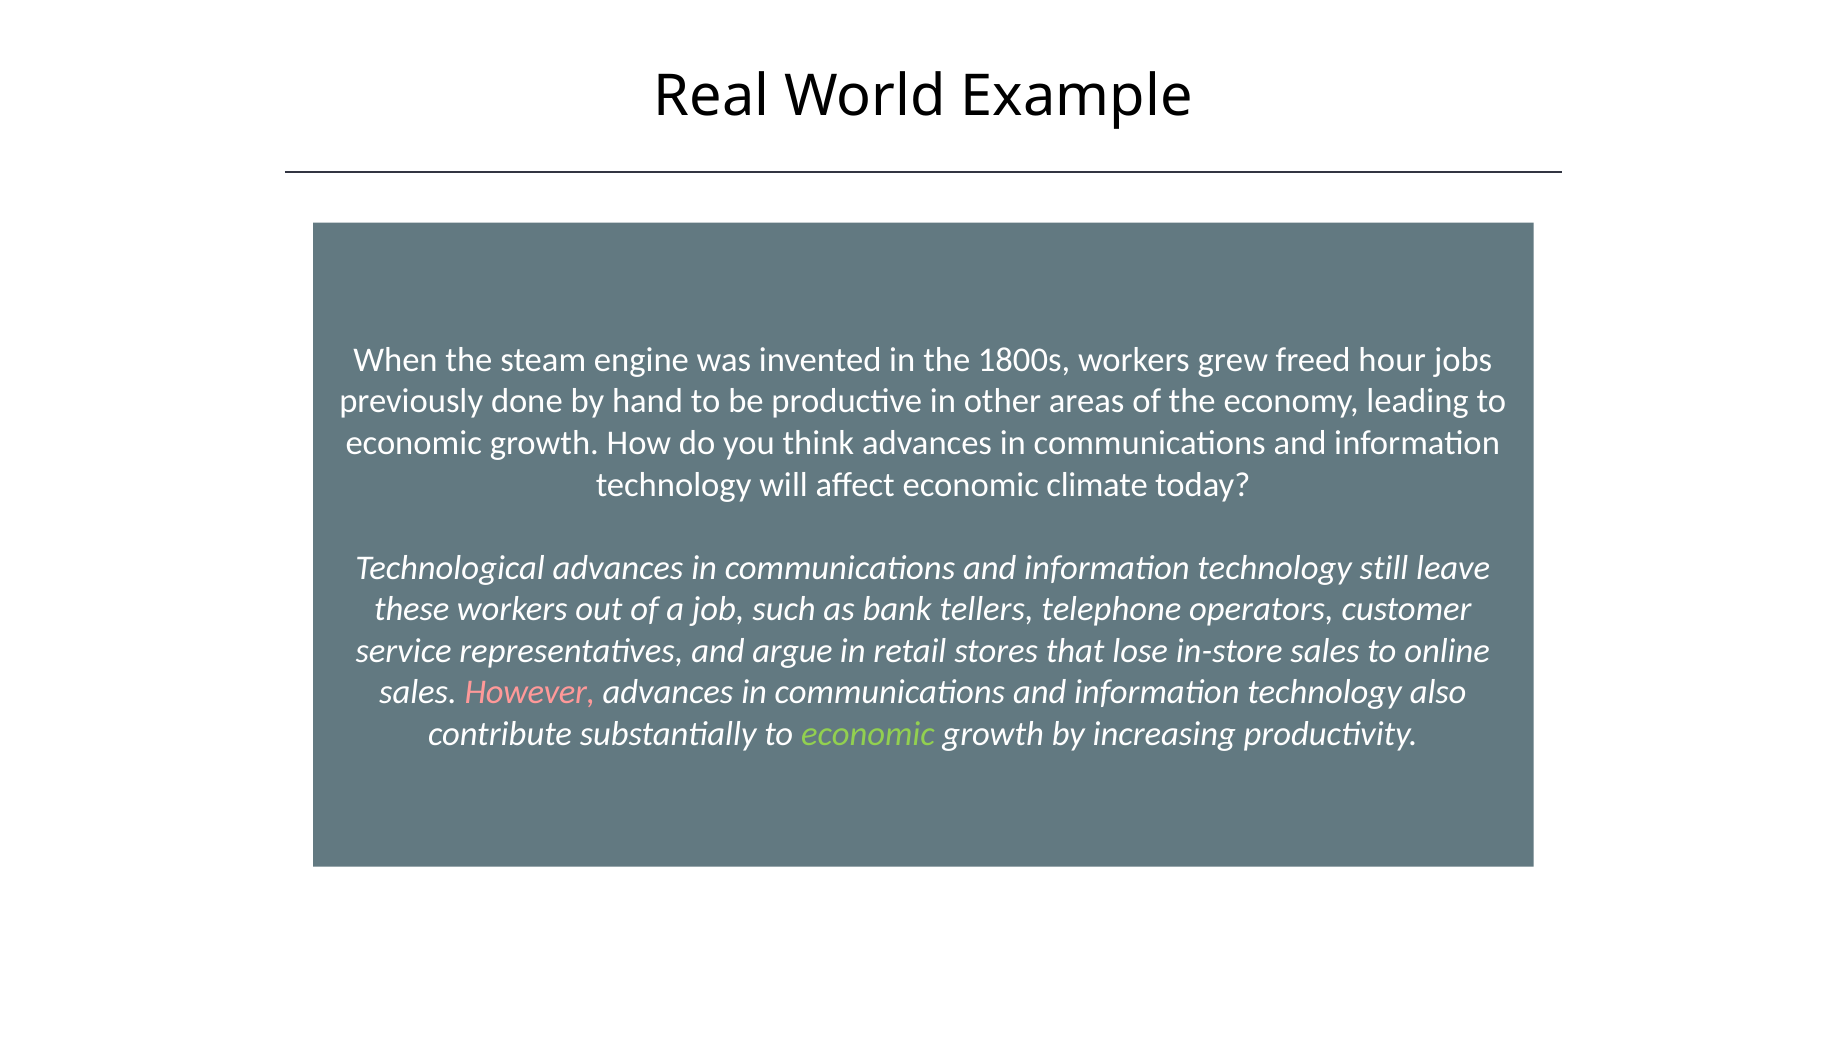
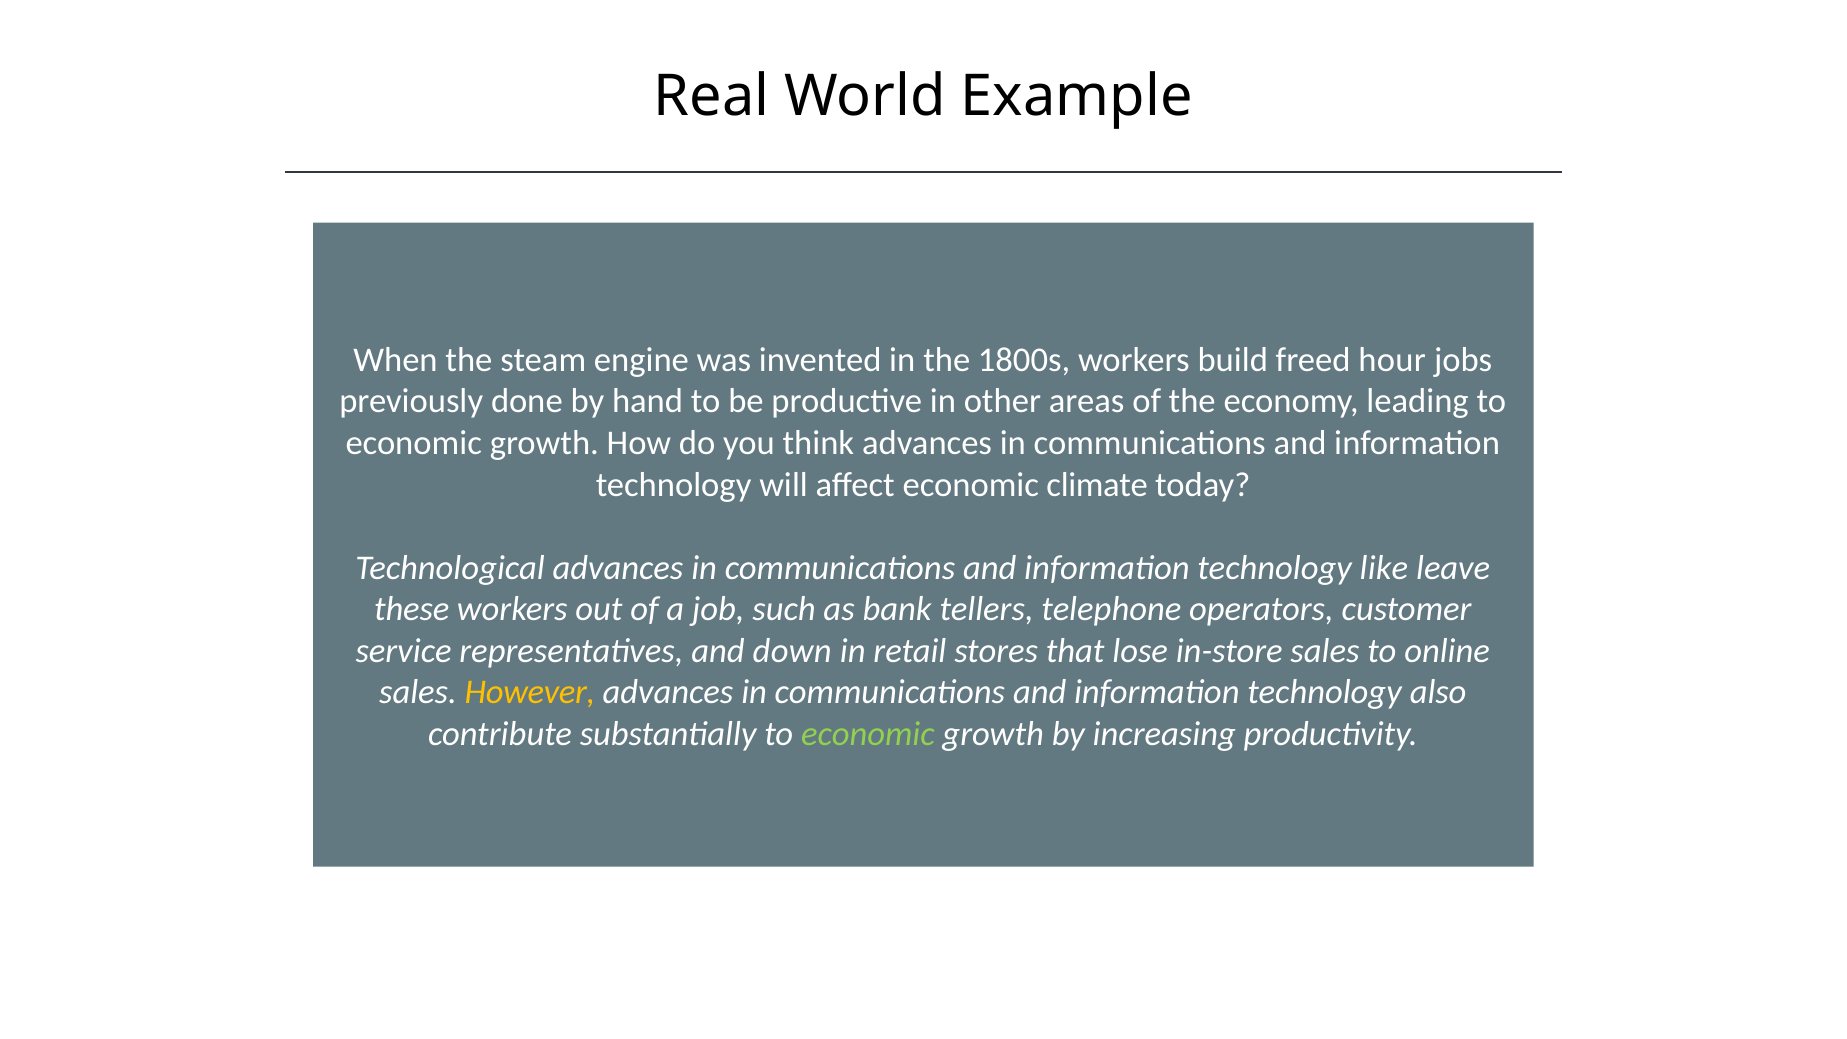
grew: grew -> build
still: still -> like
argue: argue -> down
However colour: pink -> yellow
